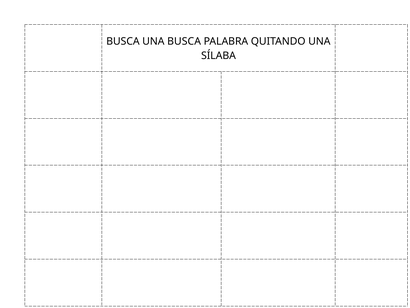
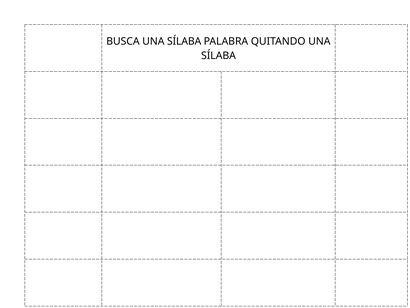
BUSCA UNA BUSCA: BUSCA -> SÍLABA
